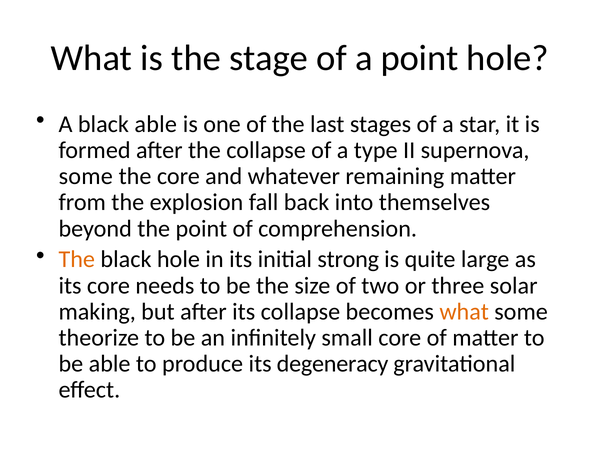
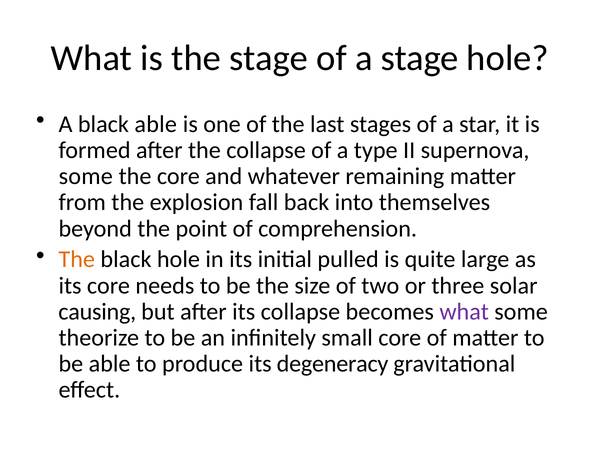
a point: point -> stage
strong: strong -> pulled
making: making -> causing
what at (464, 312) colour: orange -> purple
